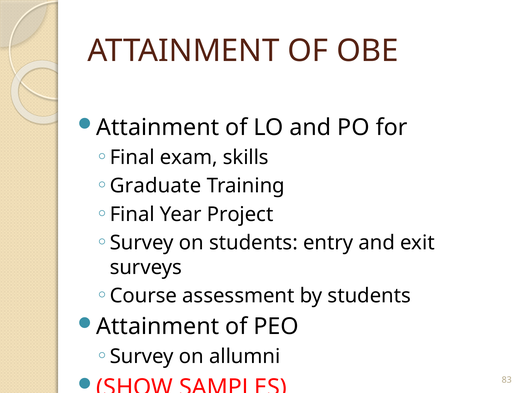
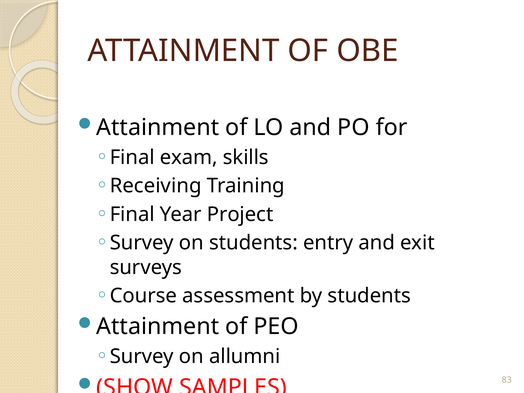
Graduate: Graduate -> Receiving
